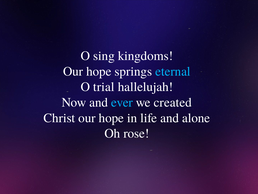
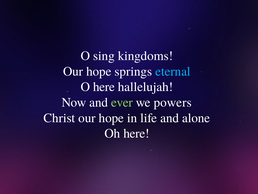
O trial: trial -> here
ever colour: light blue -> light green
created: created -> powers
Oh rose: rose -> here
